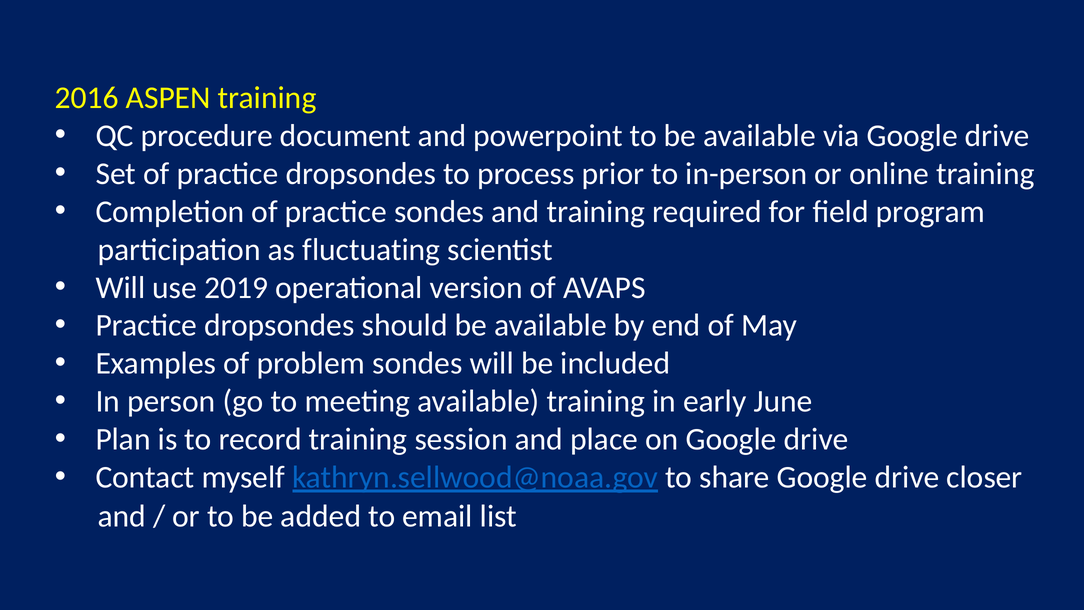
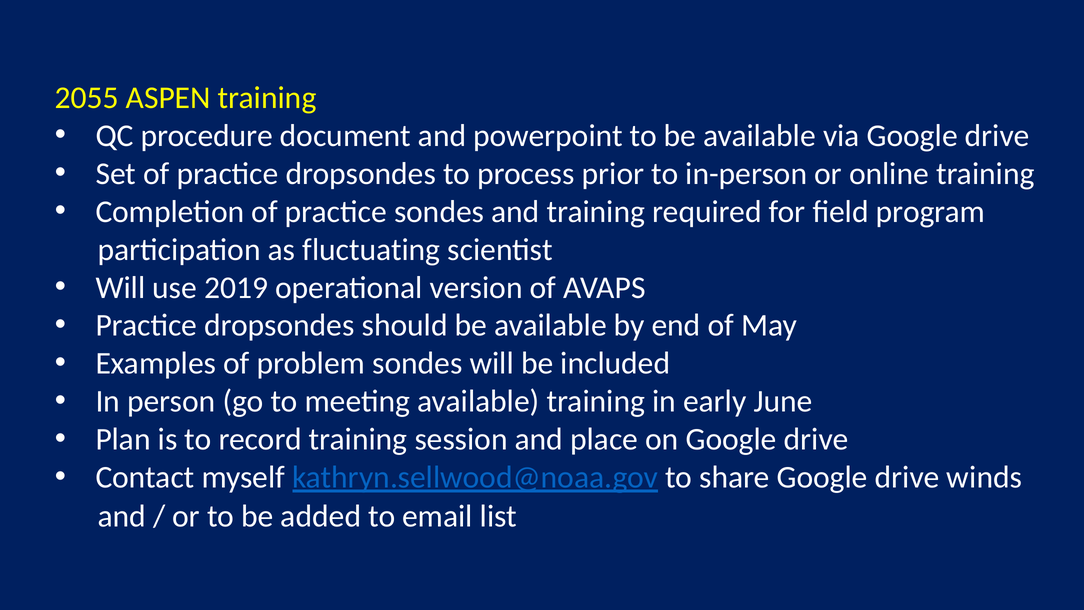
2016: 2016 -> 2055
closer: closer -> winds
